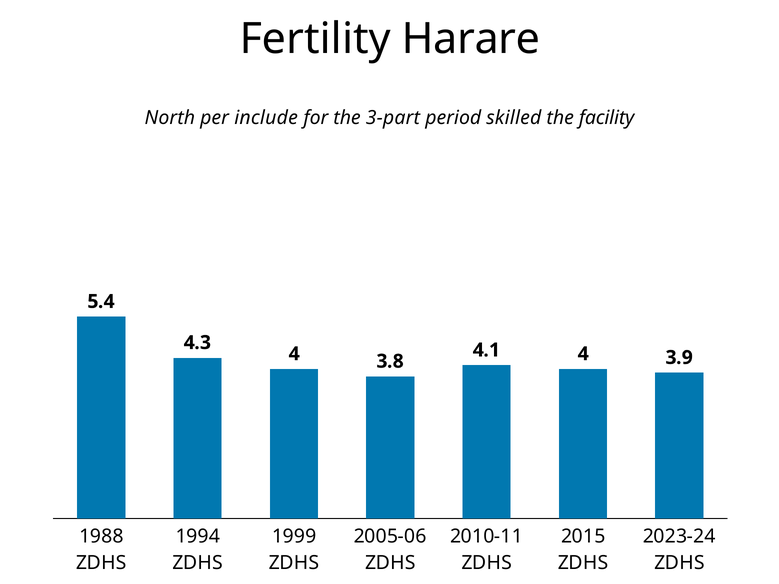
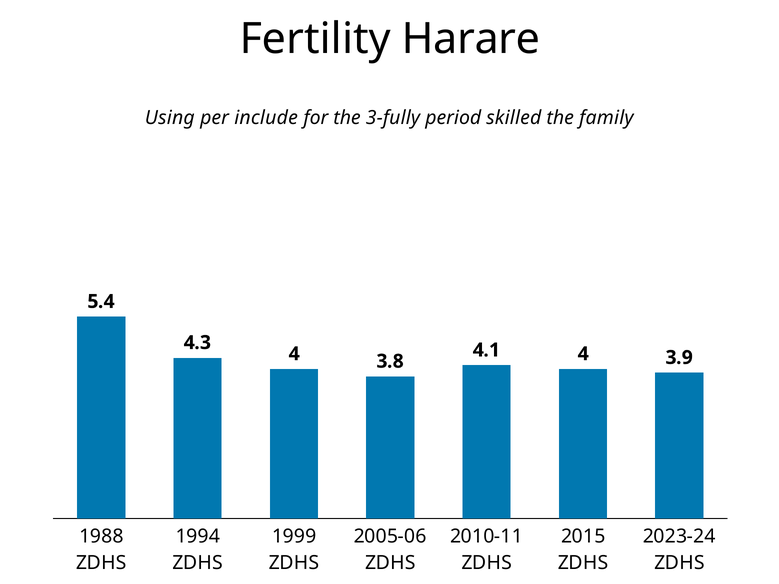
North: North -> Using
3-part: 3-part -> 3-fully
facility: facility -> family
